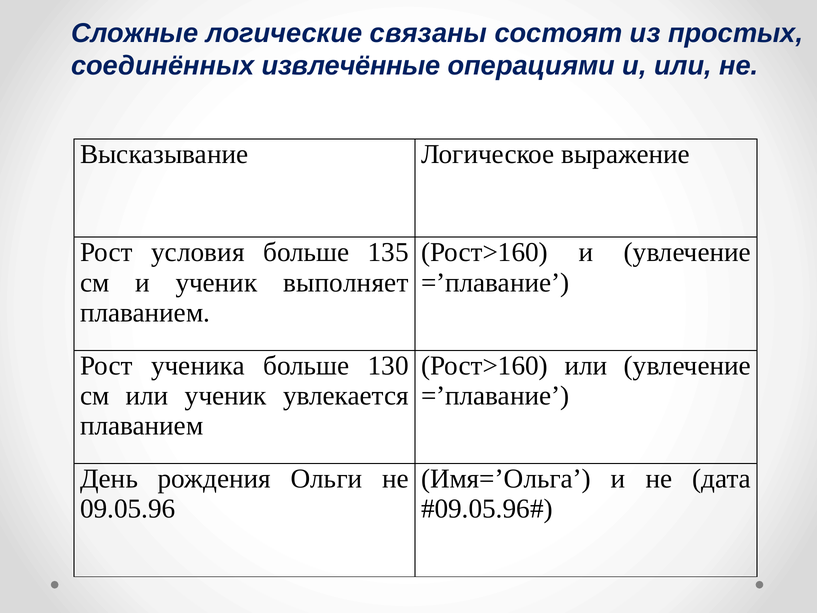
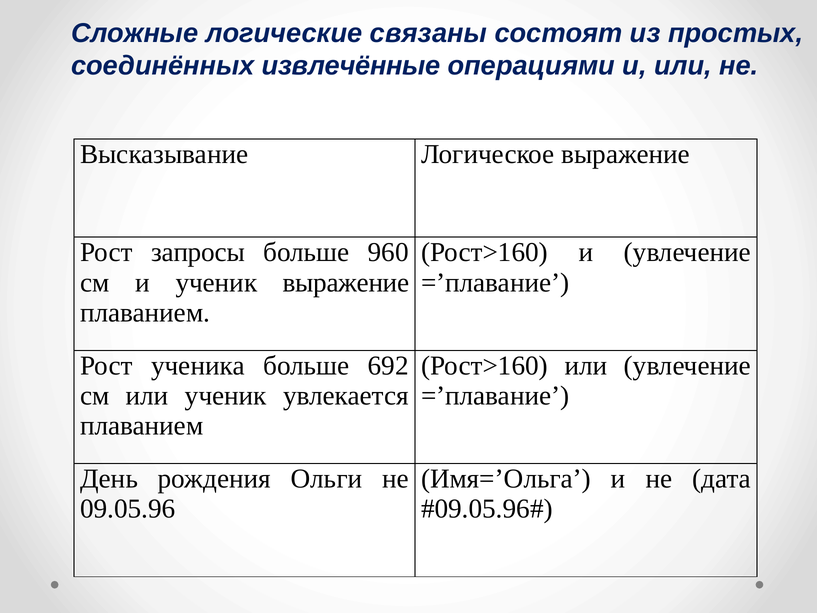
условия: условия -> запросы
135: 135 -> 960
ученик выполняет: выполняет -> выражение
130: 130 -> 692
